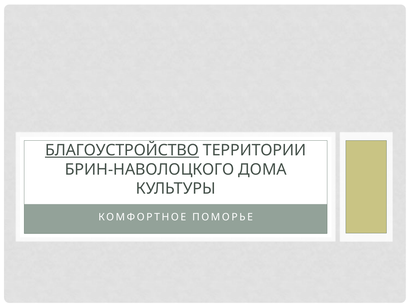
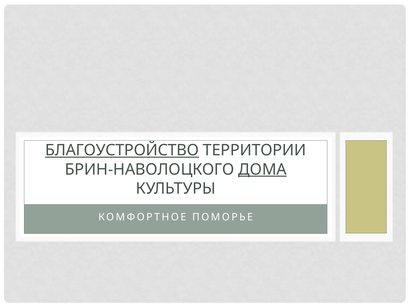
ДОМА underline: none -> present
